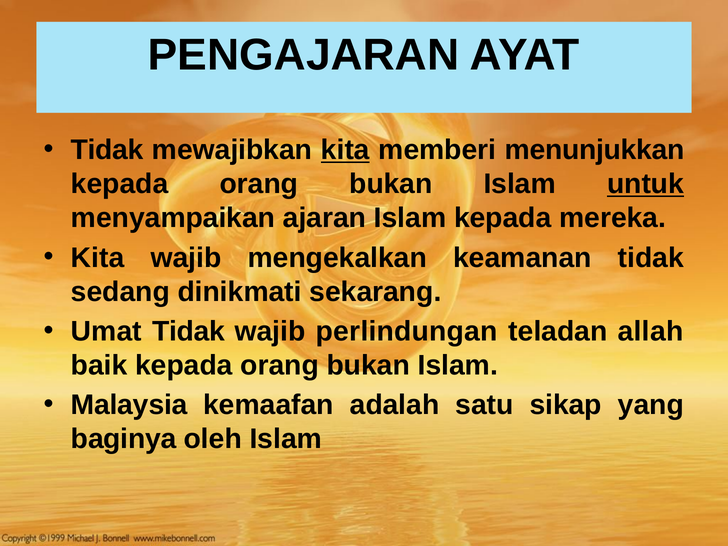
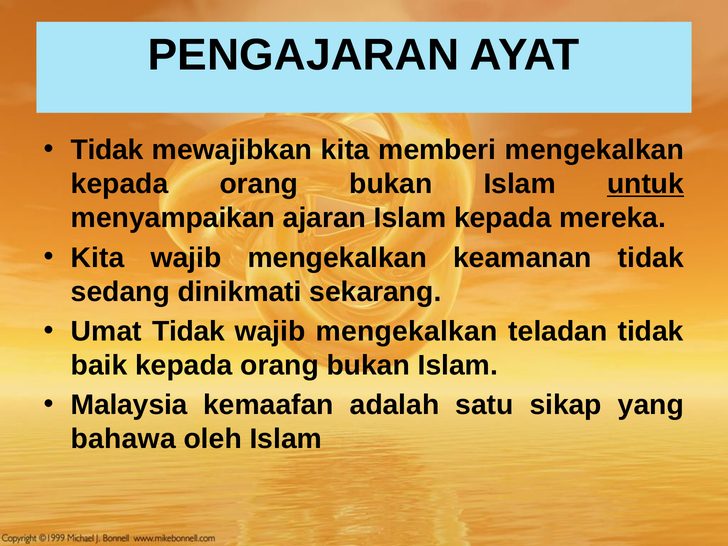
kita at (345, 150) underline: present -> none
memberi menunjukkan: menunjukkan -> mengekalkan
perlindungan at (407, 331): perlindungan -> mengekalkan
teladan allah: allah -> tidak
baginya: baginya -> bahawa
